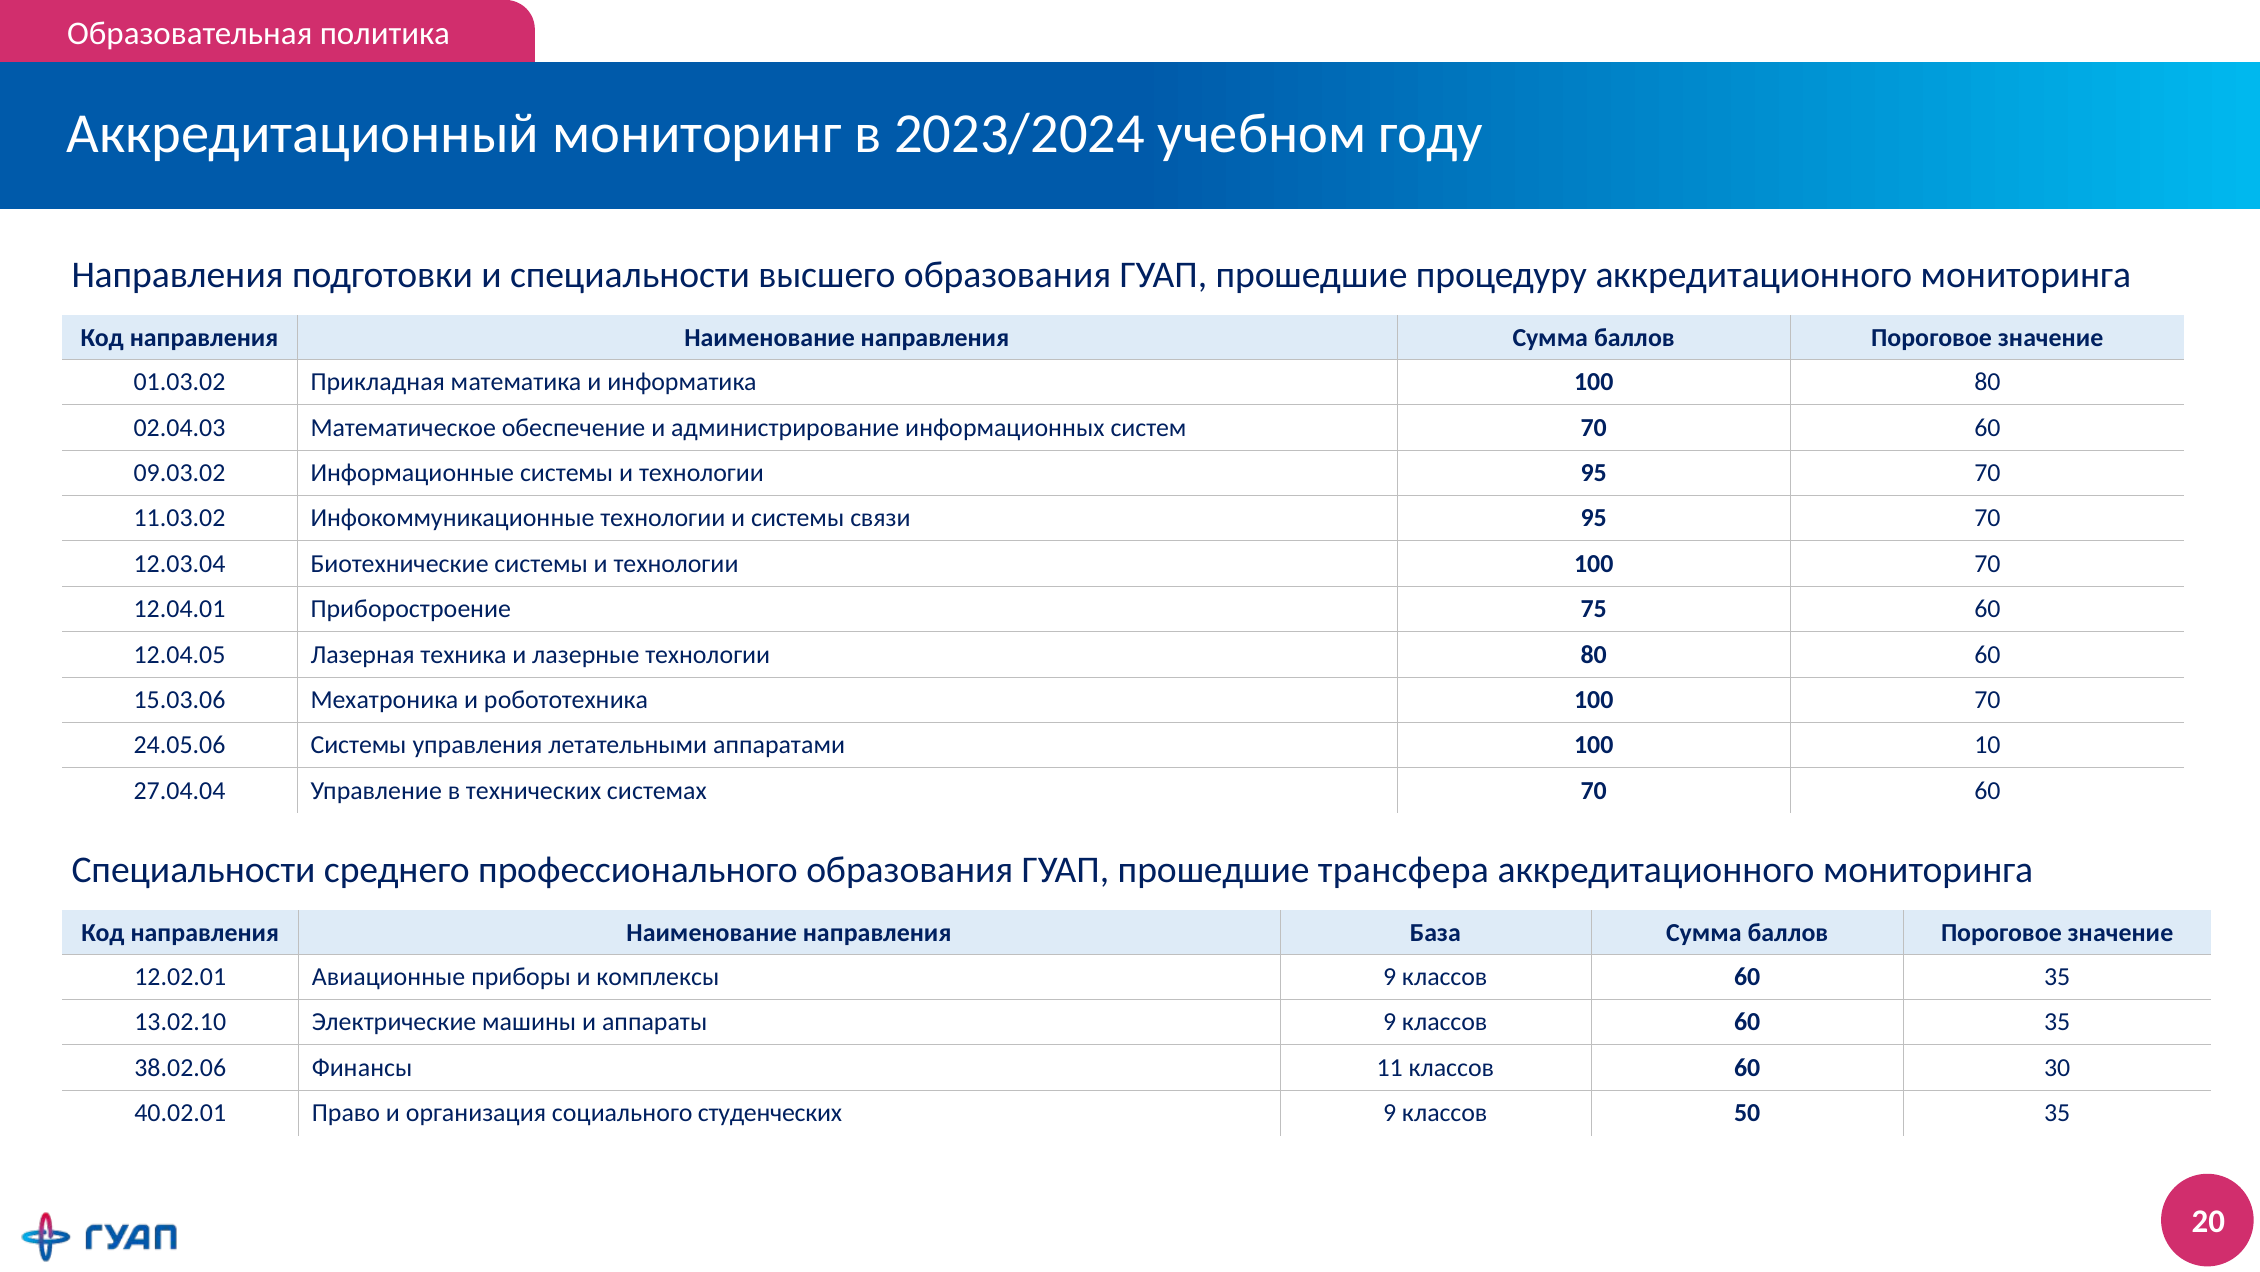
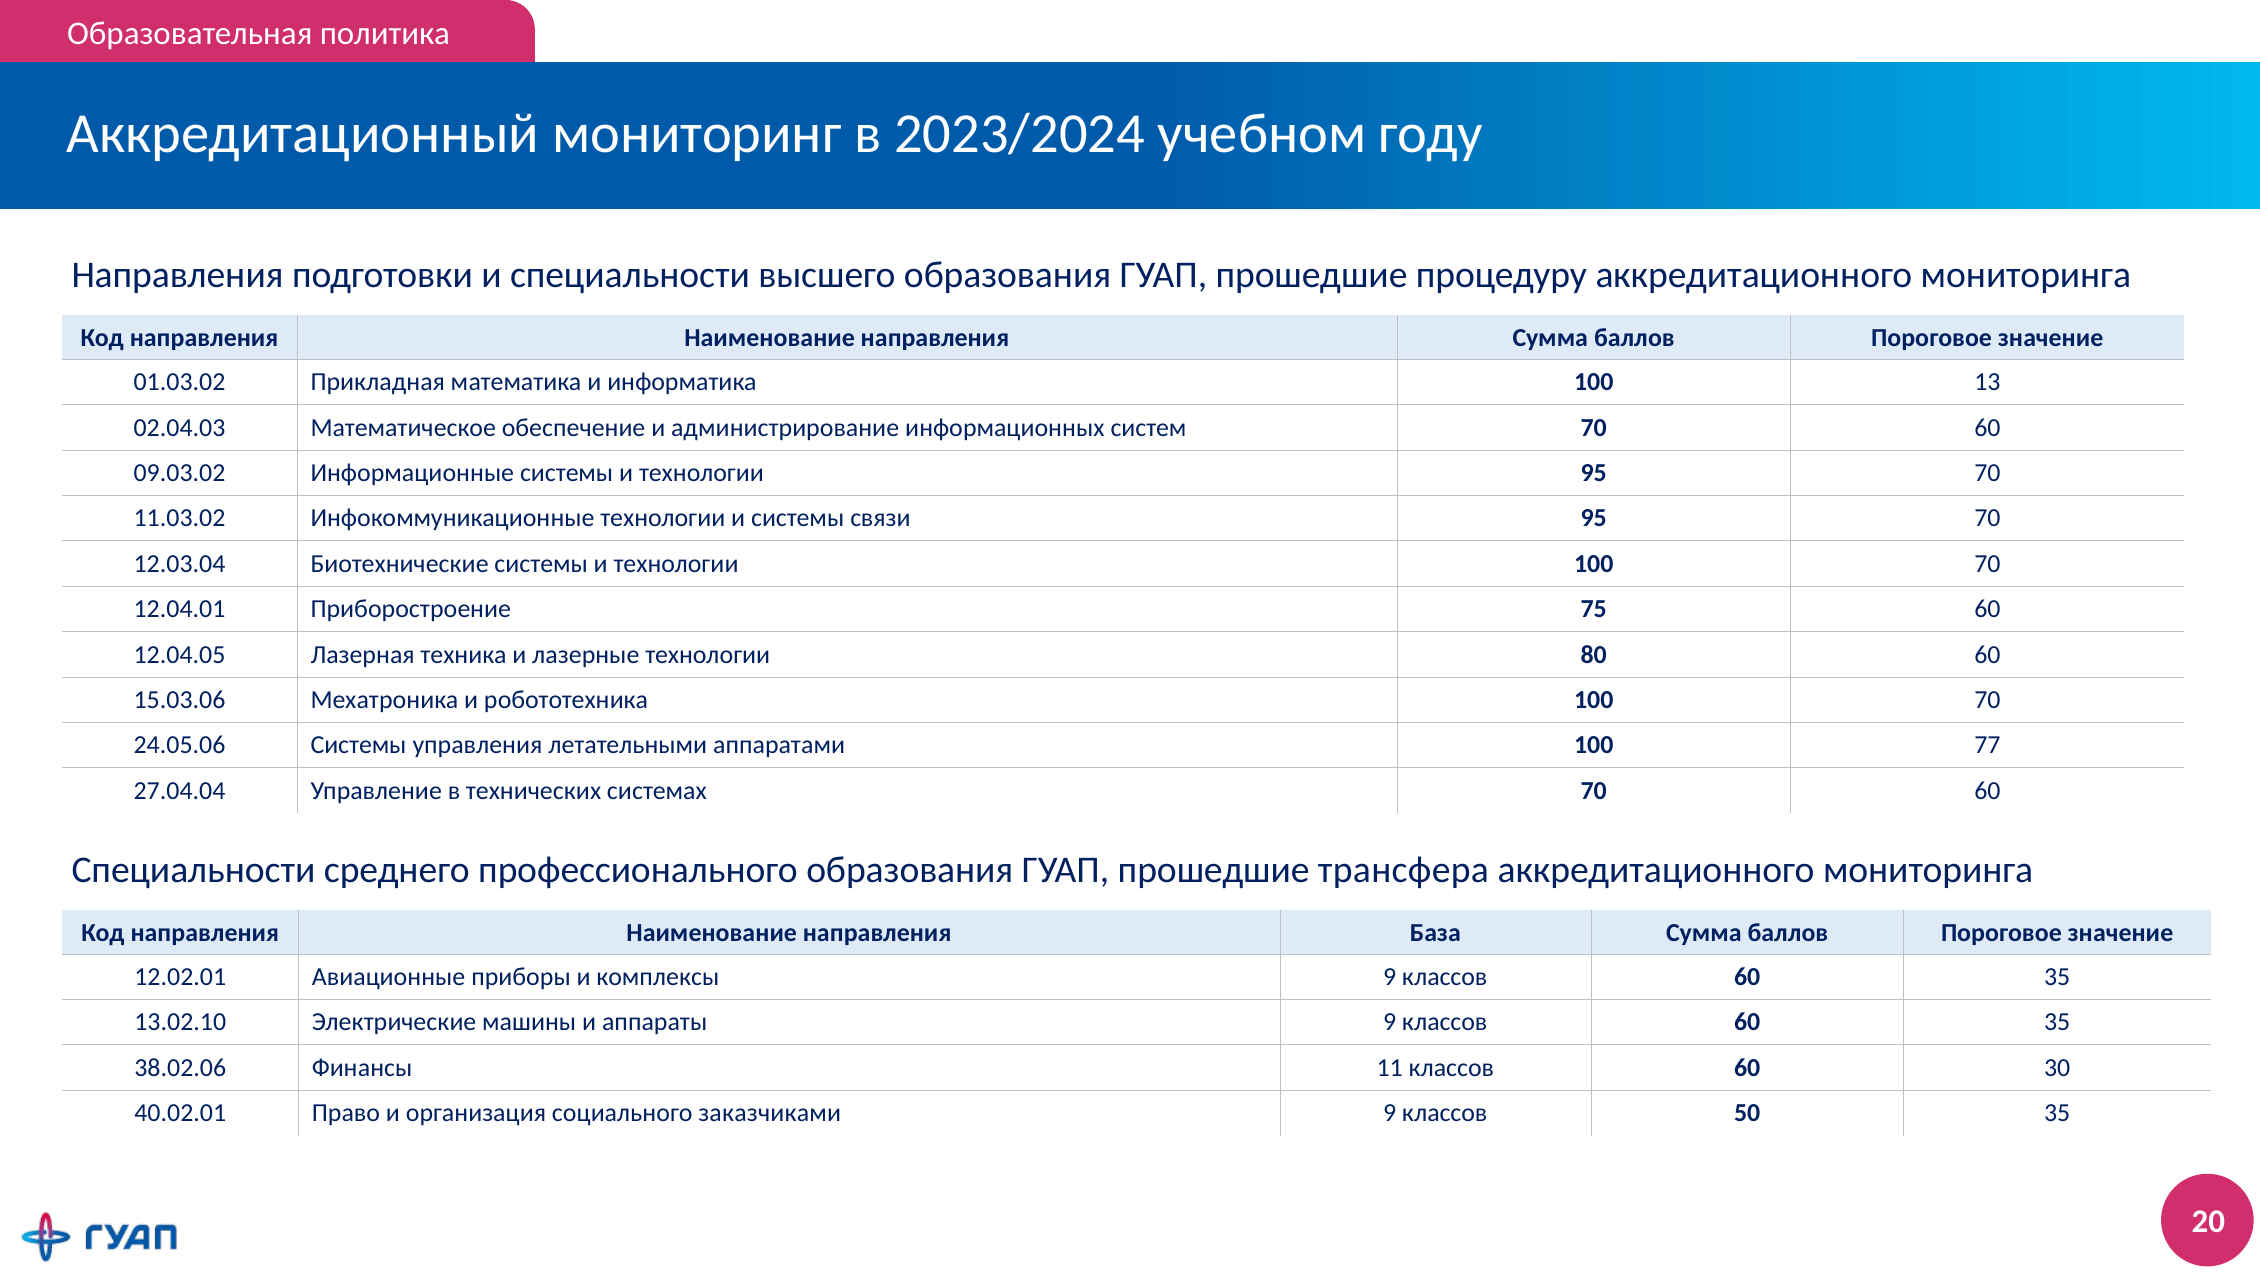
100 80: 80 -> 13
10: 10 -> 77
студенческих: студенческих -> заказчиками
